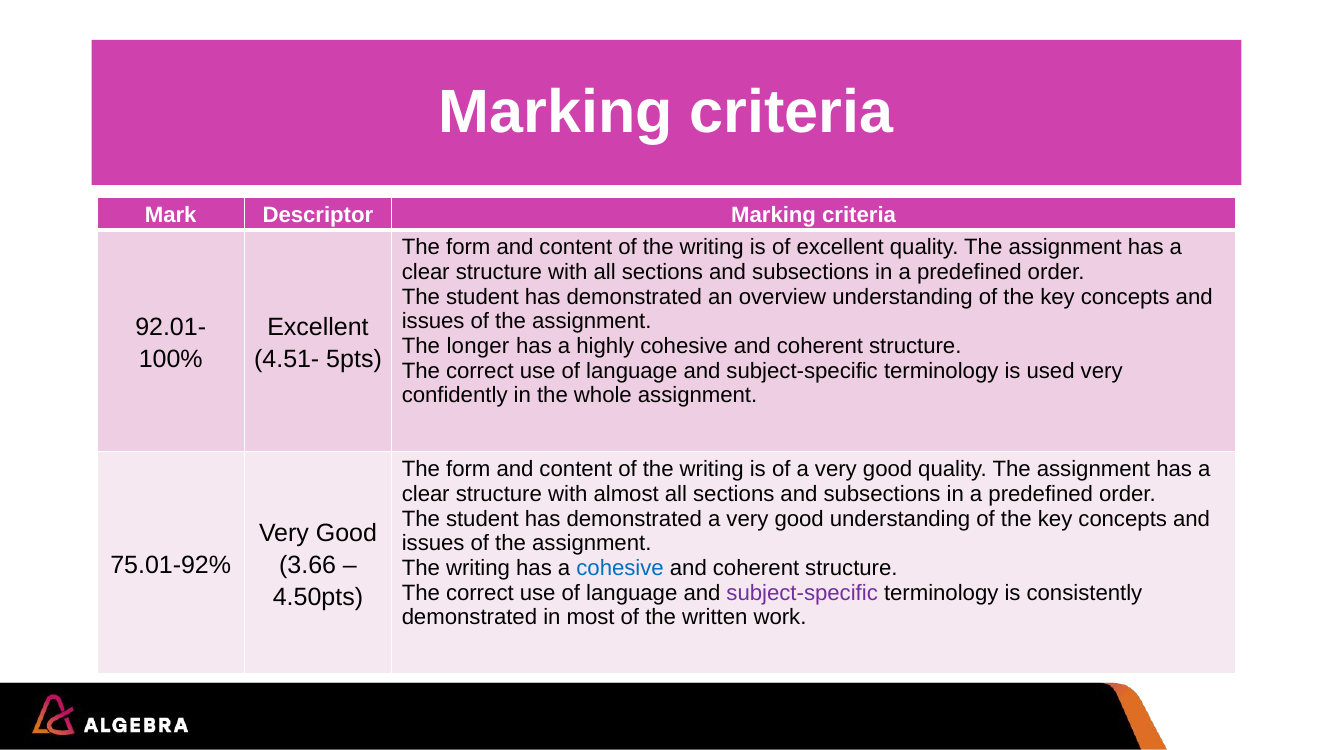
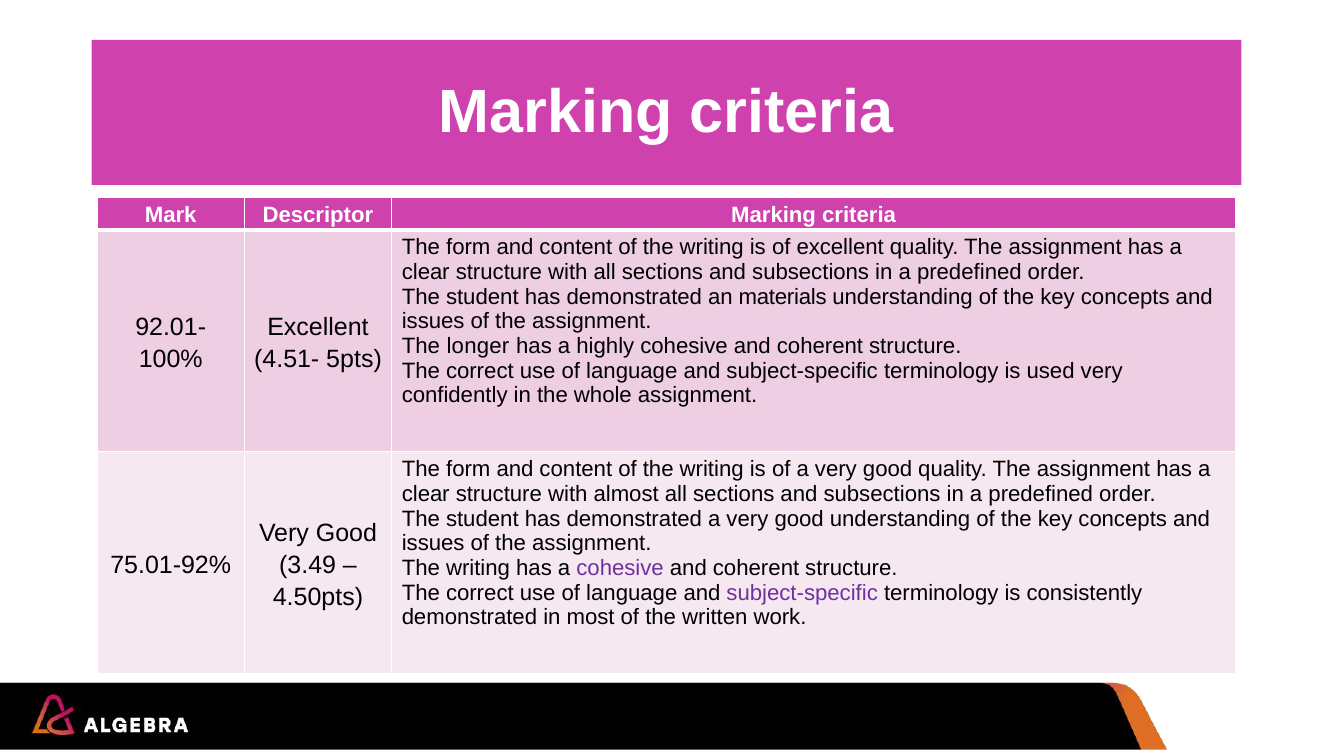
overview: overview -> materials
3.66: 3.66 -> 3.49
cohesive at (620, 568) colour: blue -> purple
